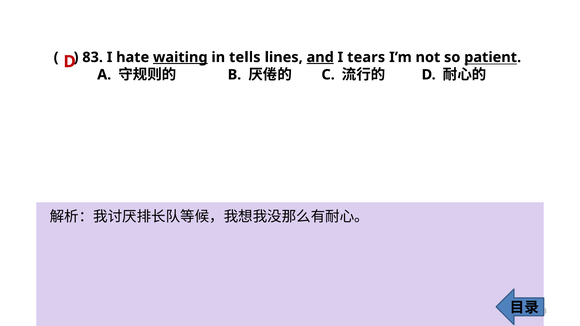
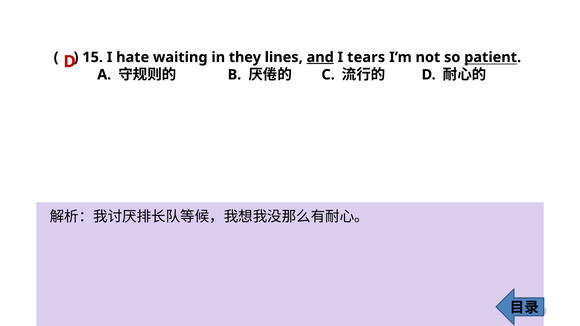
83: 83 -> 15
waiting underline: present -> none
tells: tells -> they
